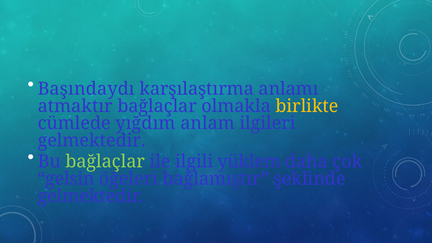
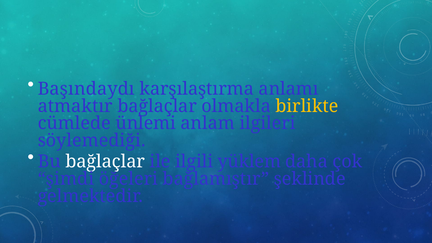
yığdım: yığdım -> ünlemi
gelmektedir at (92, 141): gelmektedir -> söylemediği
bağlaçlar at (105, 162) colour: light green -> white
gelsin: gelsin -> şimdi
